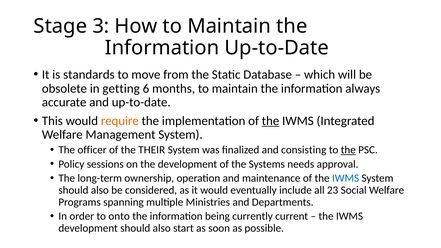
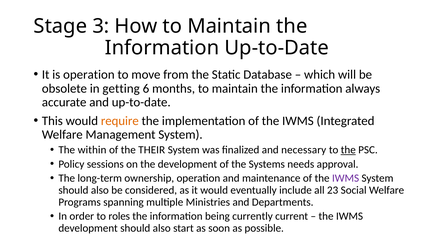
is standards: standards -> operation
the at (271, 121) underline: present -> none
officer: officer -> within
consisting: consisting -> necessary
IWMS at (346, 178) colour: blue -> purple
onto: onto -> roles
